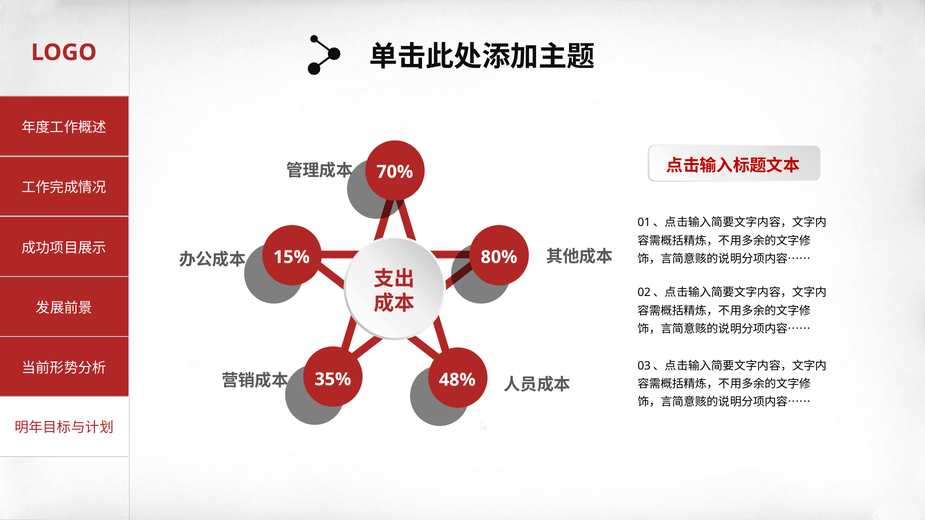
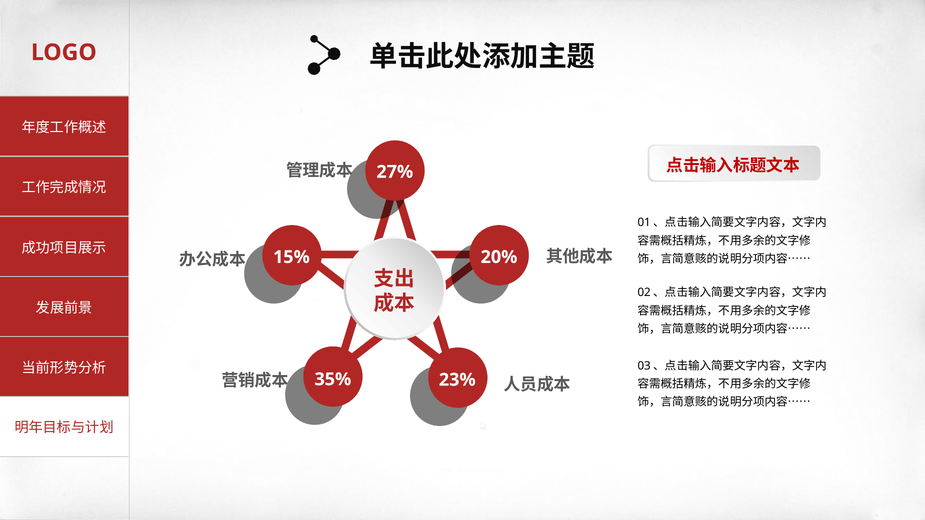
70%: 70% -> 27%
80%: 80% -> 20%
48%: 48% -> 23%
